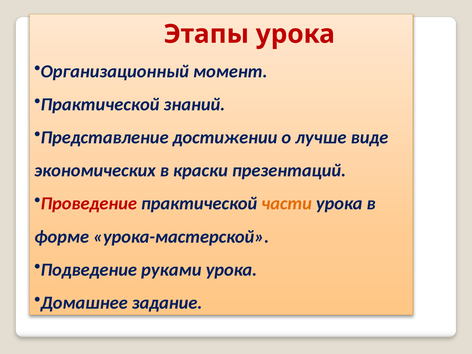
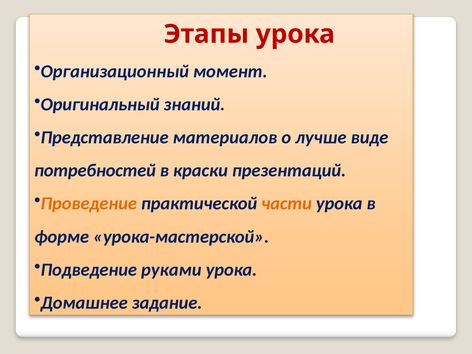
Практической at (100, 104): Практической -> Оригинальный
достижении: достижении -> материалов
экономических: экономических -> потребностей
Проведение colour: red -> orange
